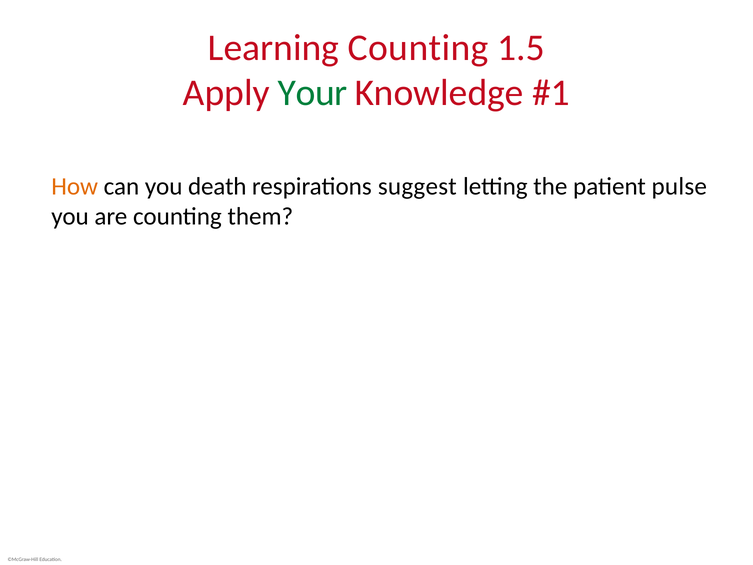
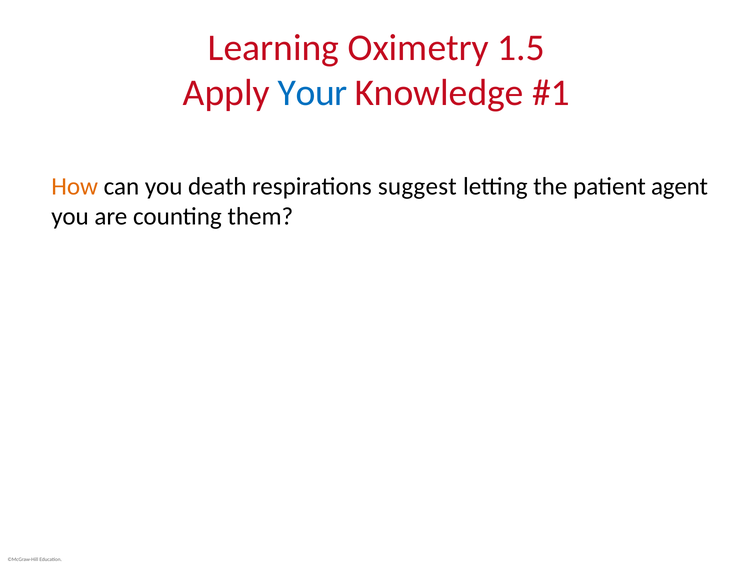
Learning Counting: Counting -> Oximetry
Your colour: green -> blue
pulse: pulse -> agent
